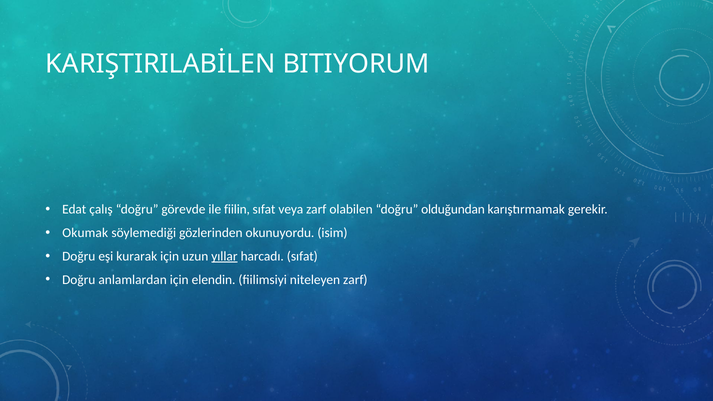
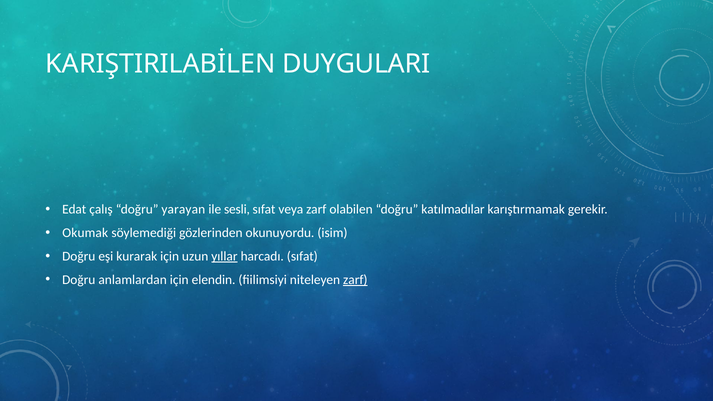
BITIYORUM: BITIYORUM -> DUYGULARI
görevde: görevde -> yarayan
fiilin: fiilin -> sesli
olduğundan: olduğundan -> katılmadılar
zarf at (355, 280) underline: none -> present
